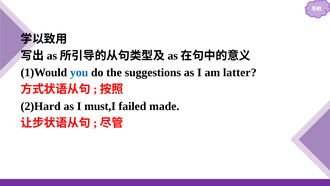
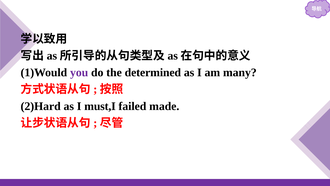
you colour: blue -> purple
suggestions: suggestions -> determined
latter: latter -> many
